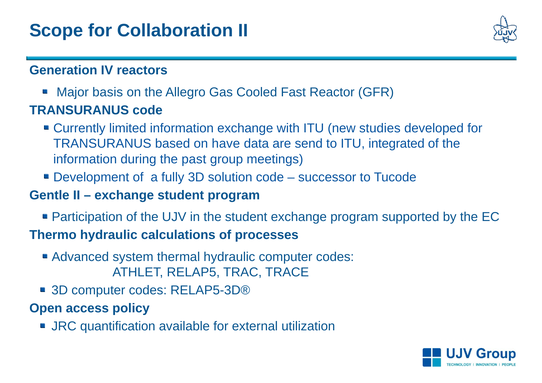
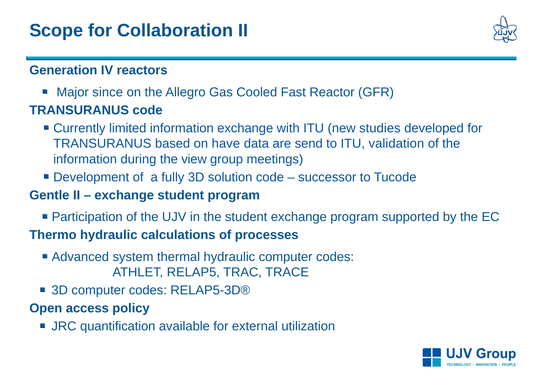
basis: basis -> since
integrated: integrated -> validation
past: past -> view
